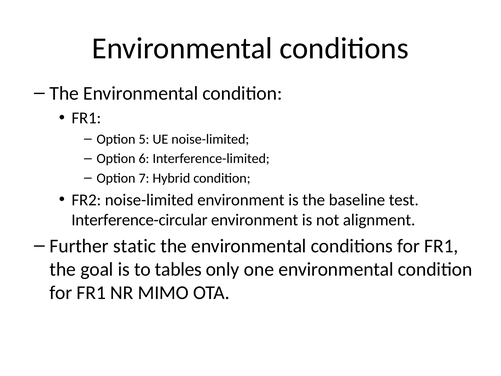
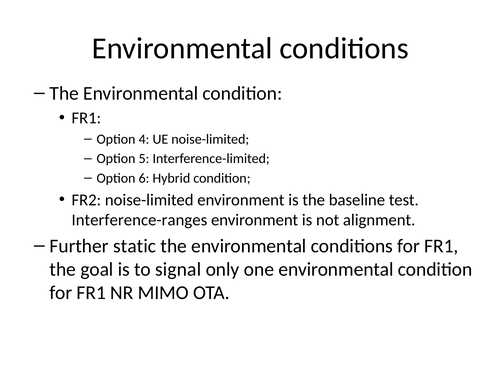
5: 5 -> 4
6: 6 -> 5
7: 7 -> 6
Interference-circular: Interference-circular -> Interference-ranges
tables: tables -> signal
